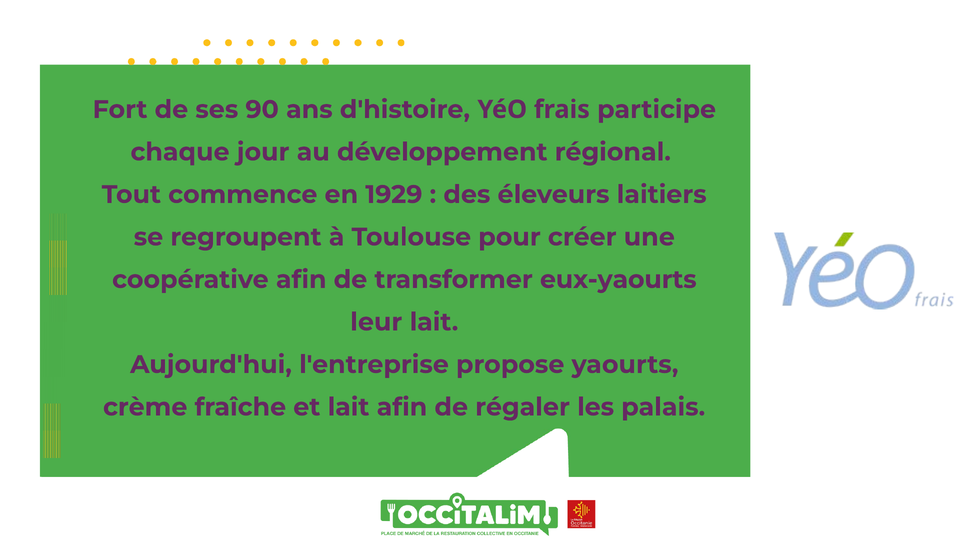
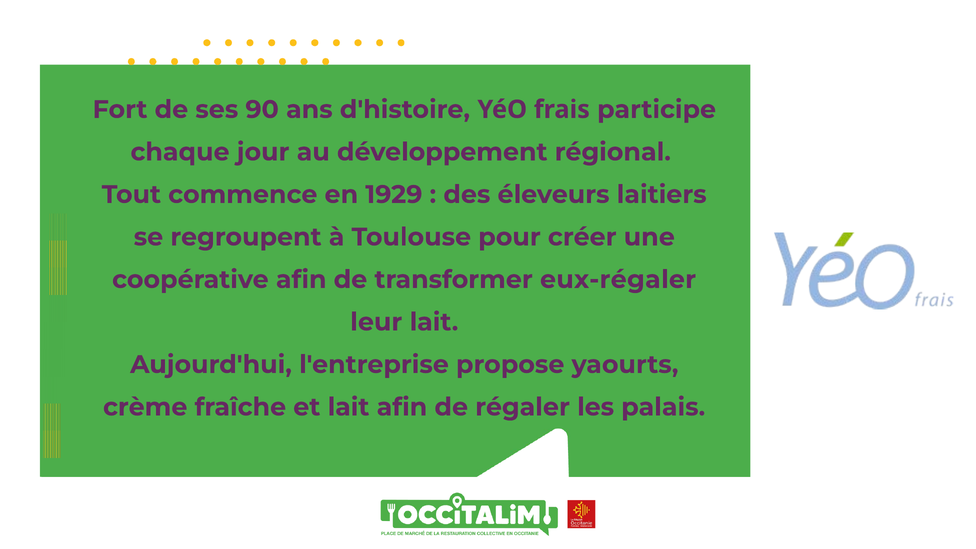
eux-yaourts: eux-yaourts -> eux-régaler
